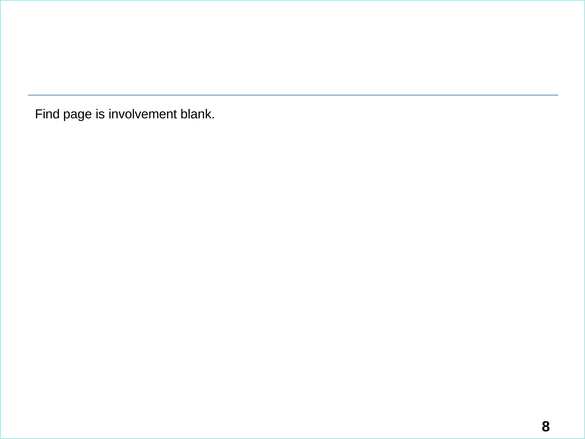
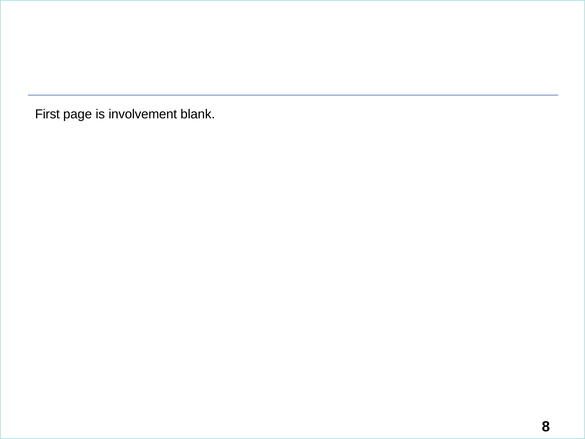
Find: Find -> First
